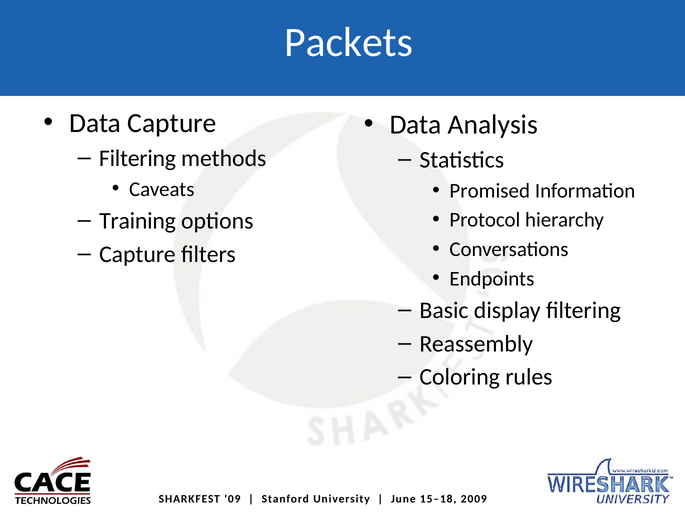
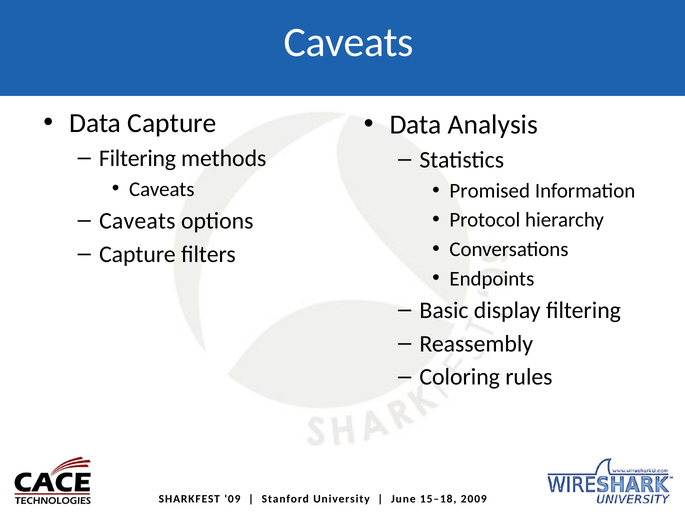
Packets at (349, 42): Packets -> Caveats
Training at (138, 221): Training -> Caveats
